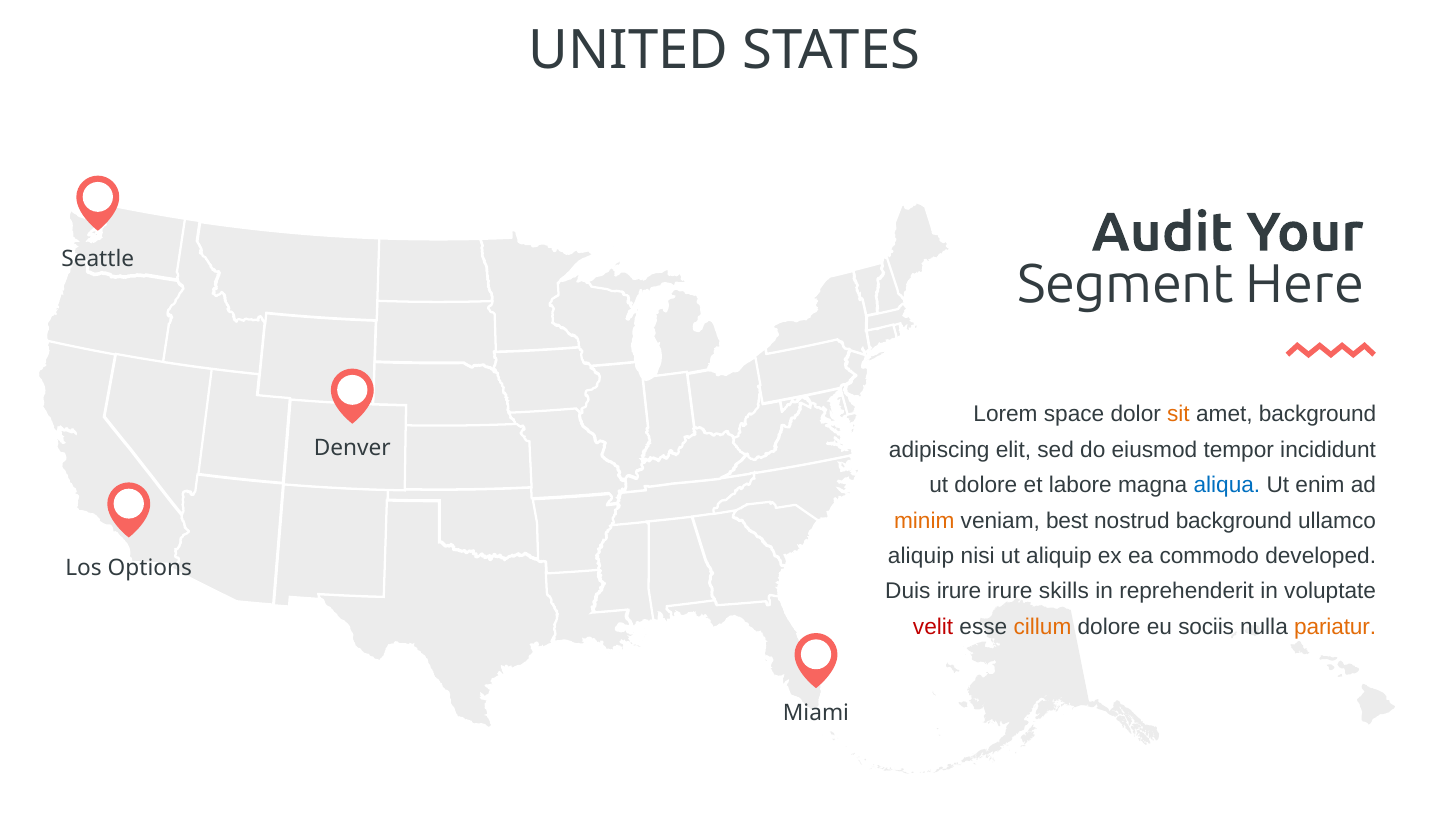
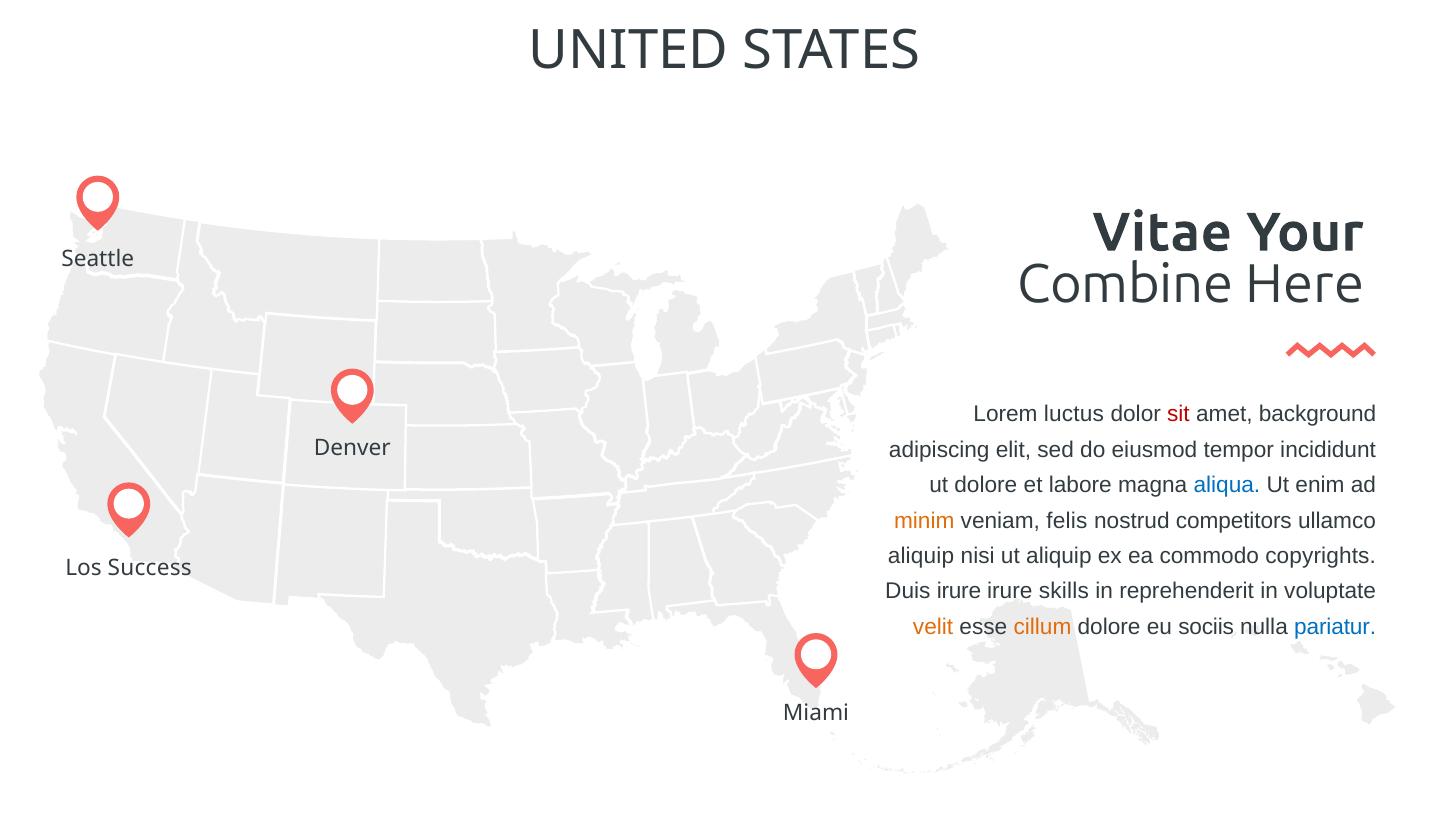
Audit: Audit -> Vitae
Segment: Segment -> Combine
space: space -> luctus
sit colour: orange -> red
best: best -> felis
nostrud background: background -> competitors
developed: developed -> copyrights
Options: Options -> Success
velit colour: red -> orange
pariatur colour: orange -> blue
